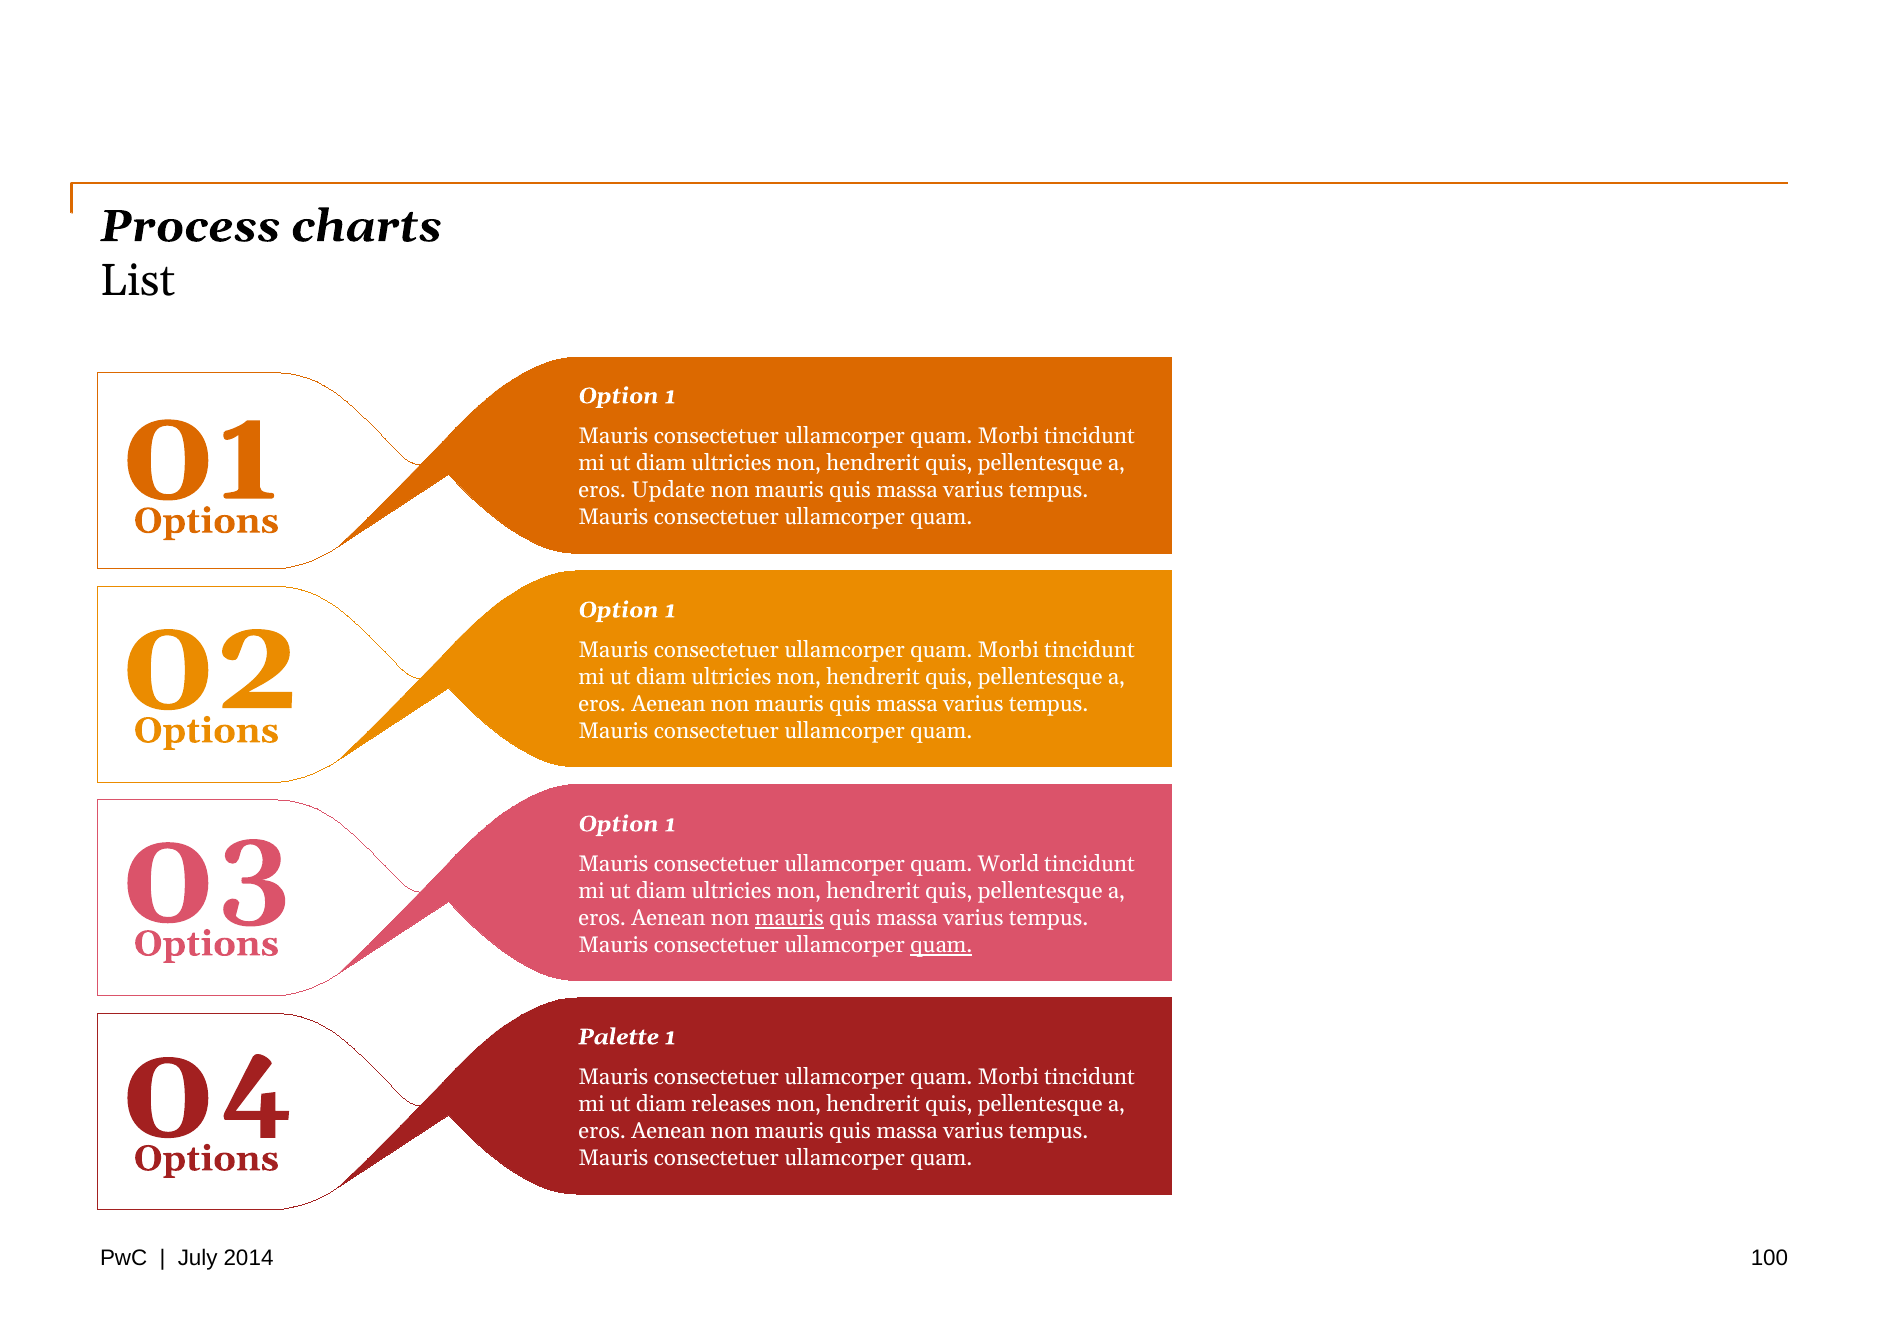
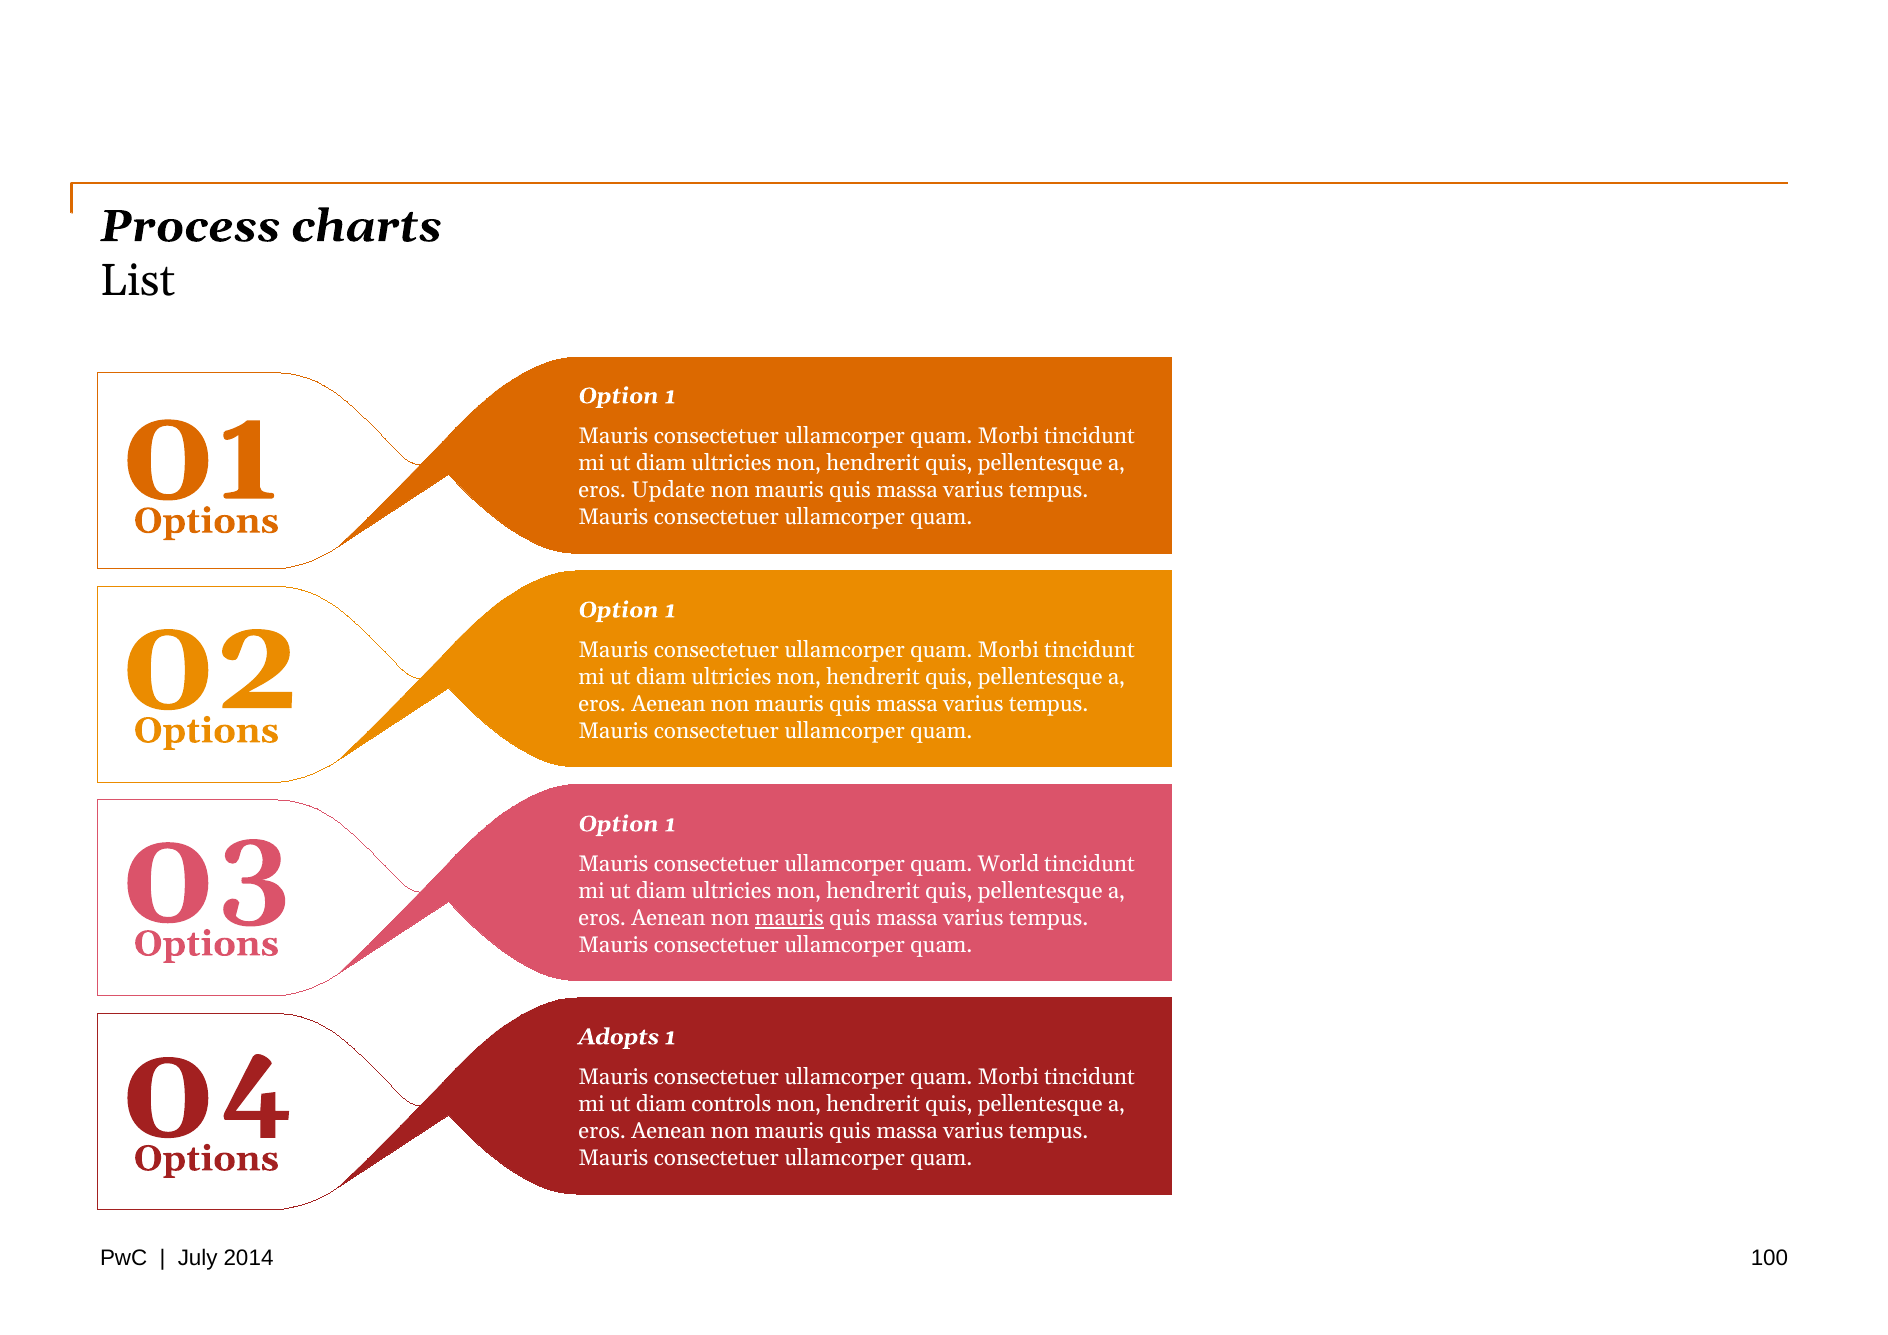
quam at (941, 945) underline: present -> none
Palette: Palette -> Adopts
releases: releases -> controls
